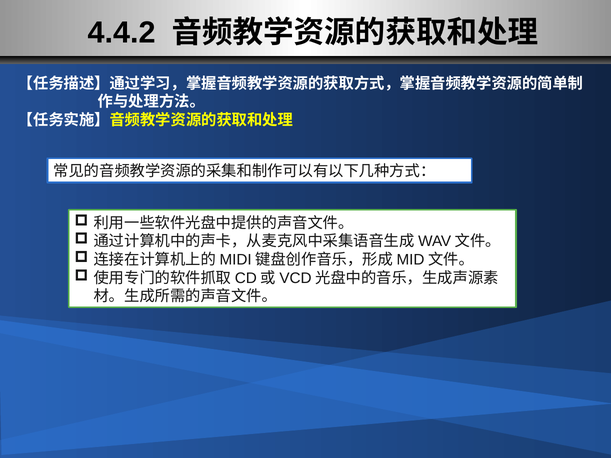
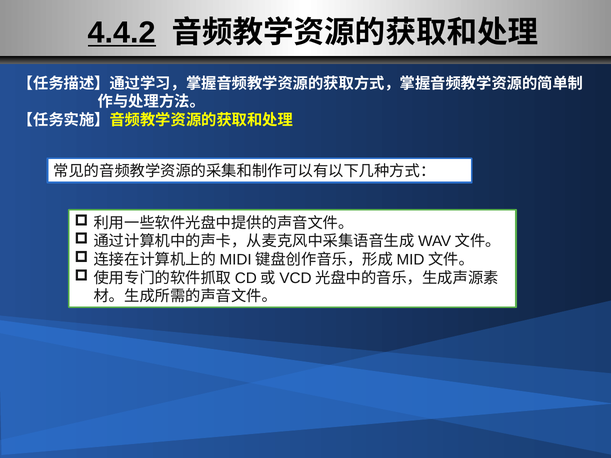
4.4.2 underline: none -> present
